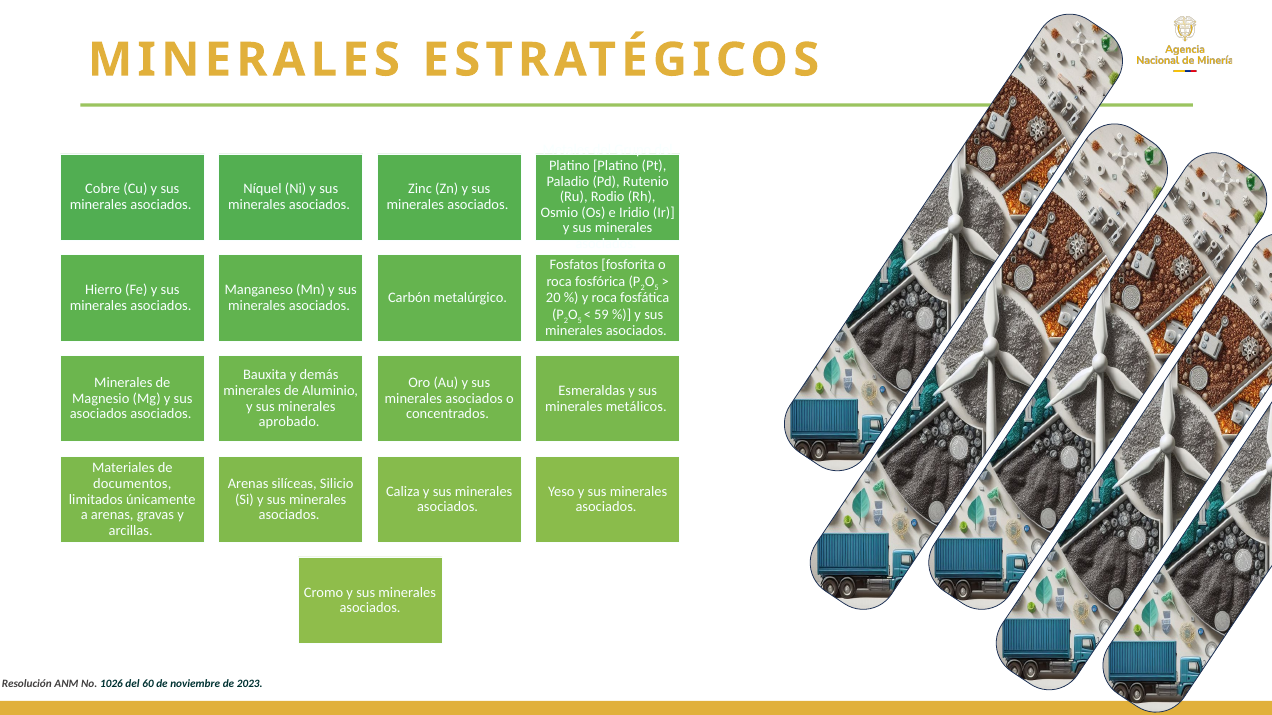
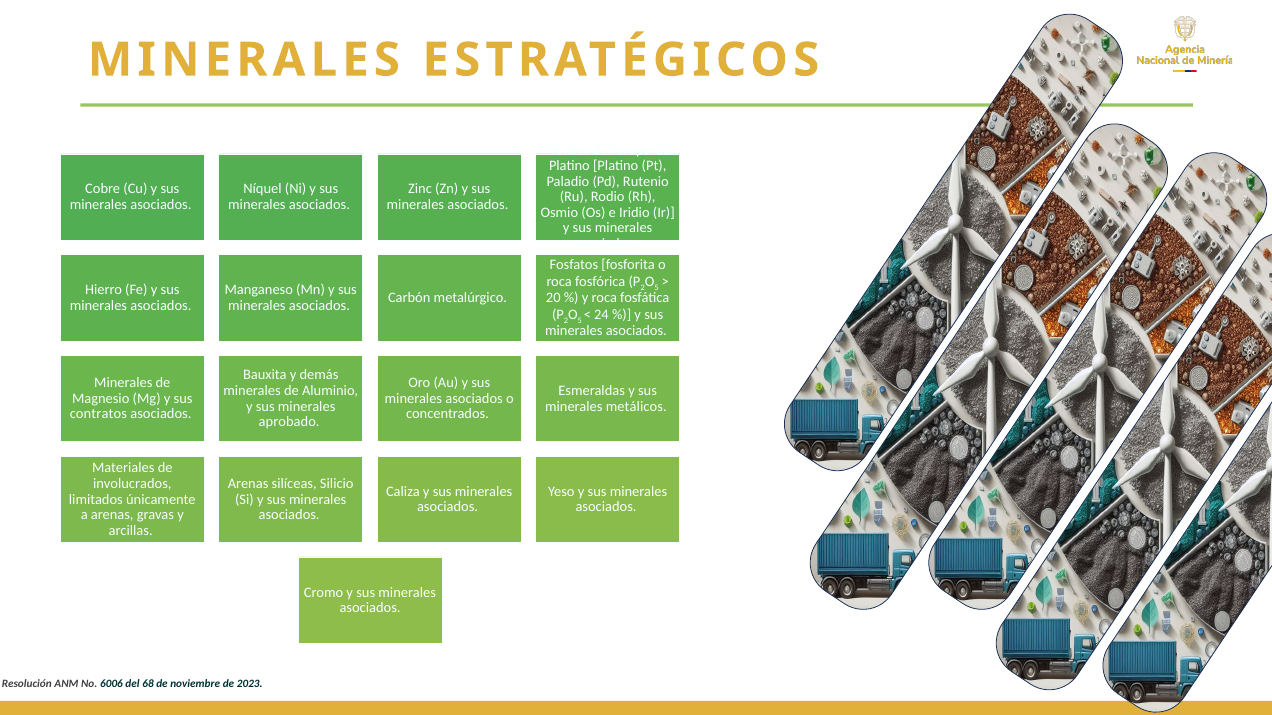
59: 59 -> 24
asociados at (98, 414): asociados -> contratos
documentos: documentos -> involucrados
1026: 1026 -> 6006
60: 60 -> 68
